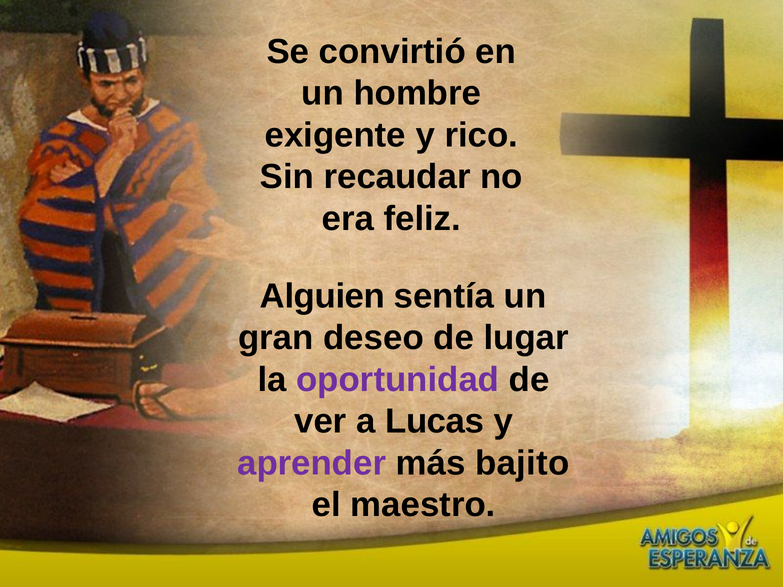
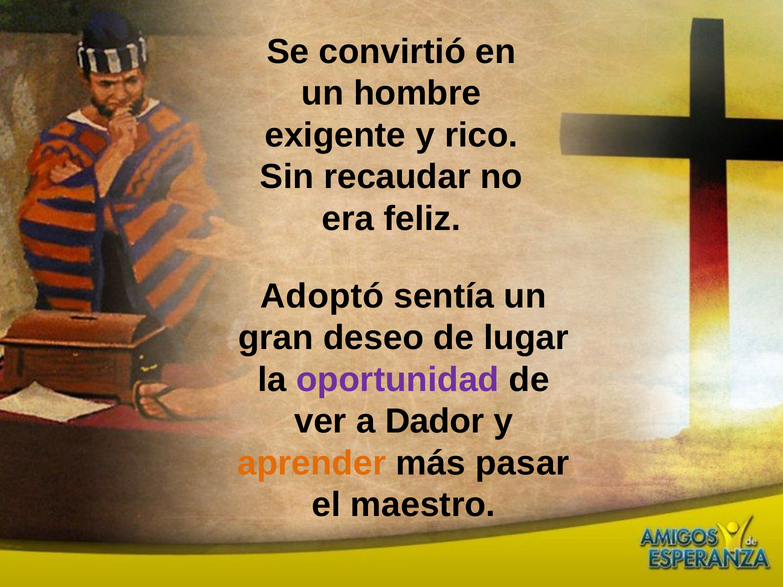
Alguien: Alguien -> Adoptó
Lucas: Lucas -> Dador
aprender colour: purple -> orange
bajito: bajito -> pasar
